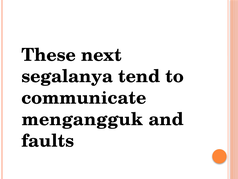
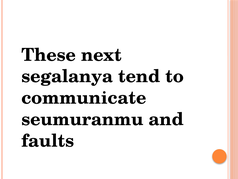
mengangguk: mengangguk -> seumuranmu
